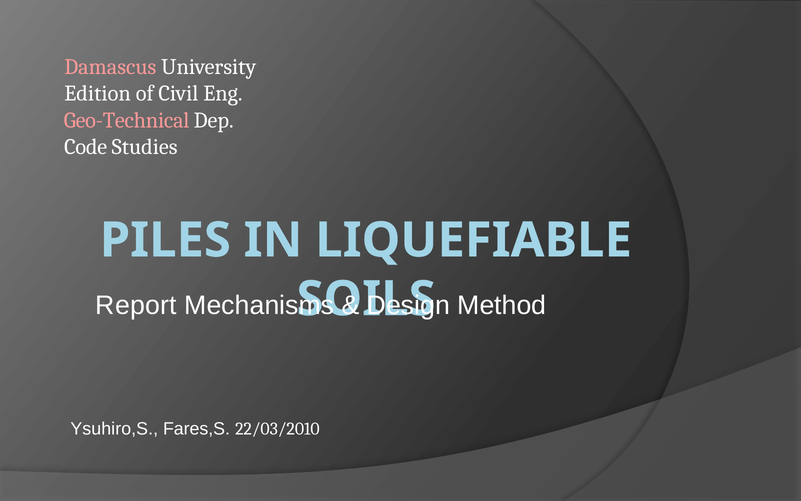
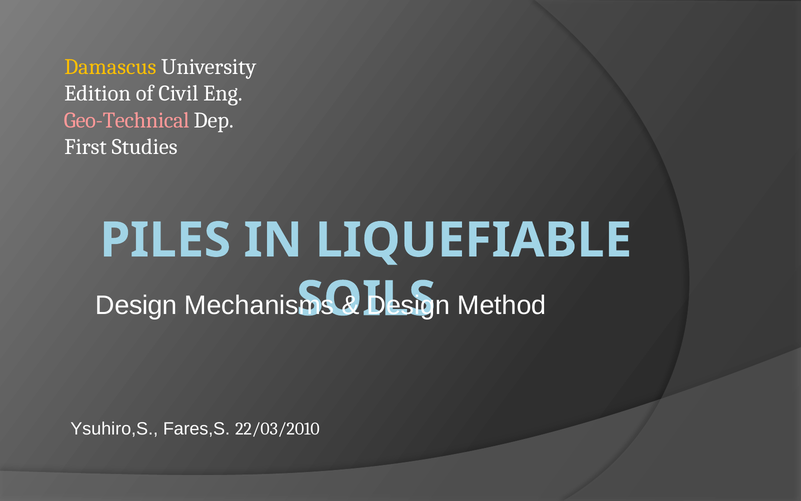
Damascus colour: pink -> yellow
Code: Code -> First
Report at (136, 305): Report -> Design
